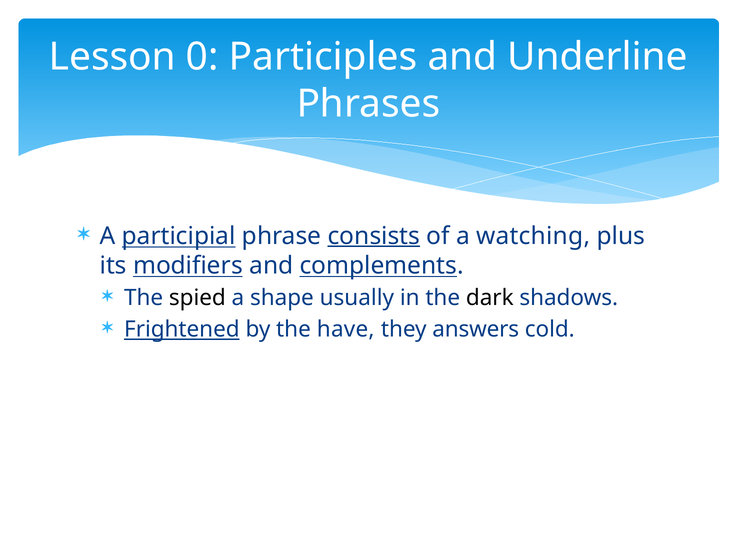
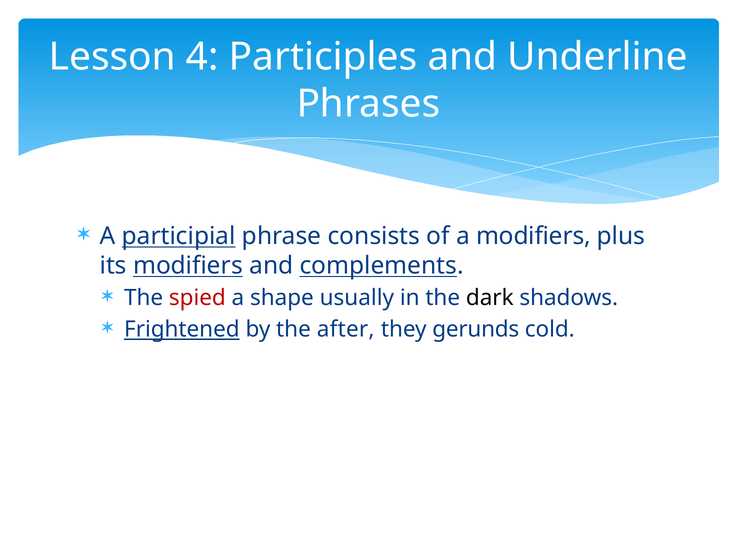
0: 0 -> 4
consists underline: present -> none
a watching: watching -> modifiers
spied colour: black -> red
have: have -> after
answers: answers -> gerunds
